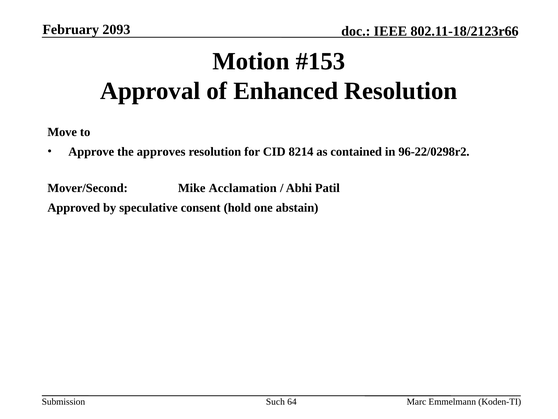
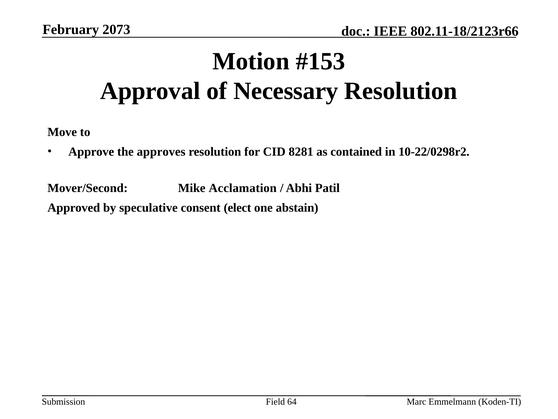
2093: 2093 -> 2073
Enhanced: Enhanced -> Necessary
8214: 8214 -> 8281
96-22/0298r2: 96-22/0298r2 -> 10-22/0298r2
hold: hold -> elect
Such: Such -> Field
